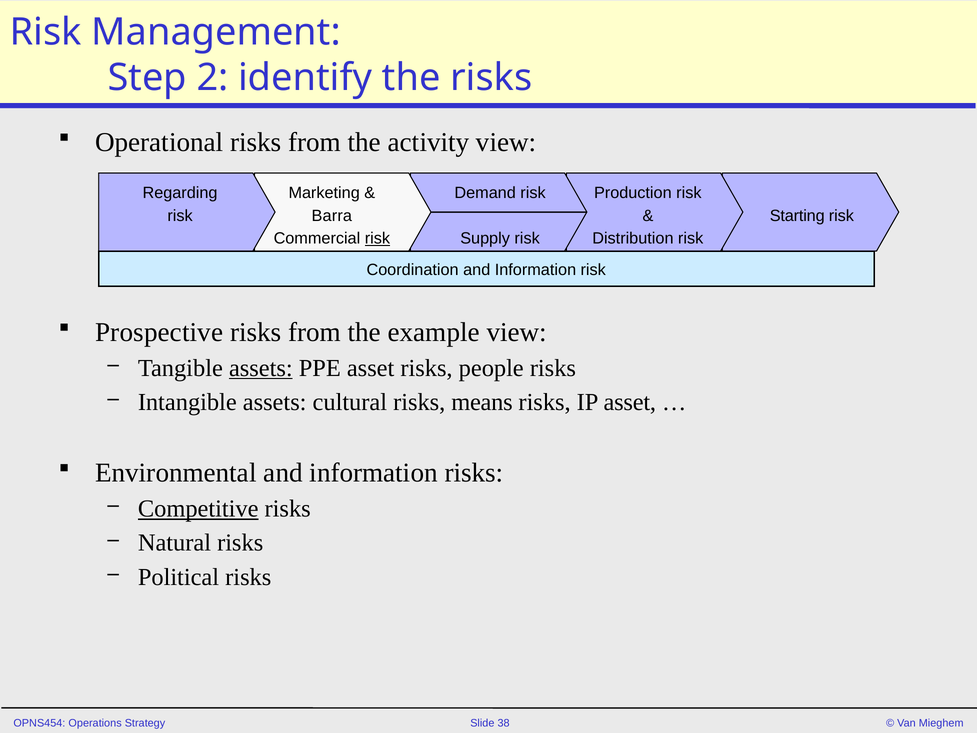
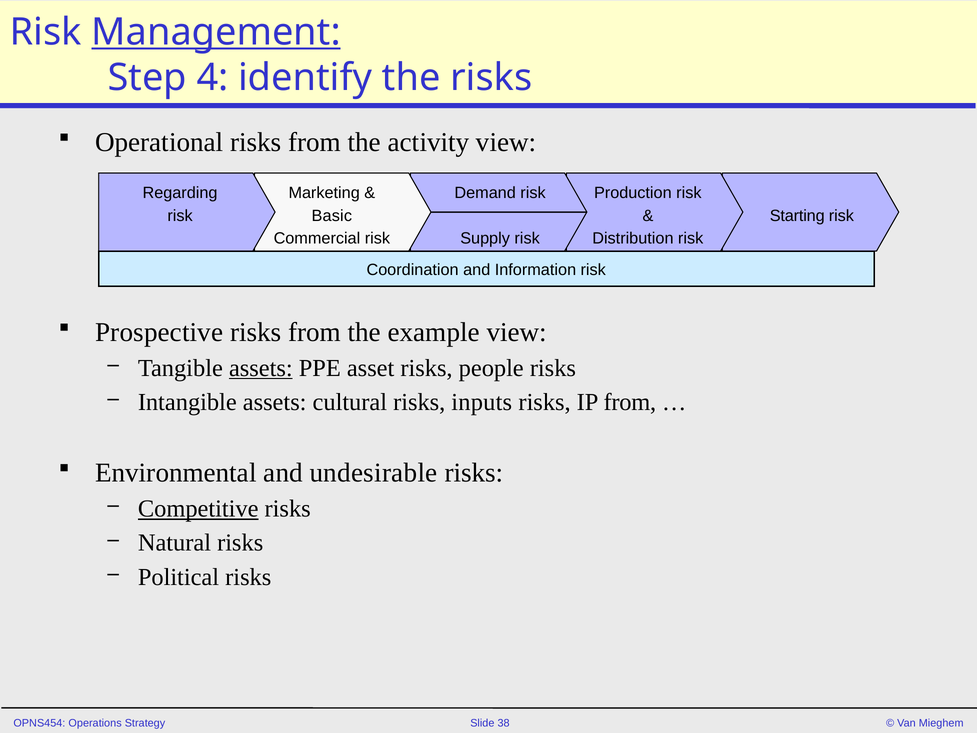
Management underline: none -> present
2: 2 -> 4
Barra: Barra -> Basic
risk at (377, 239) underline: present -> none
means: means -> inputs
IP asset: asset -> from
Environmental and information: information -> undesirable
